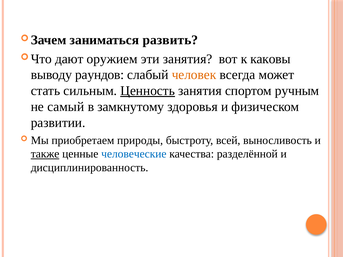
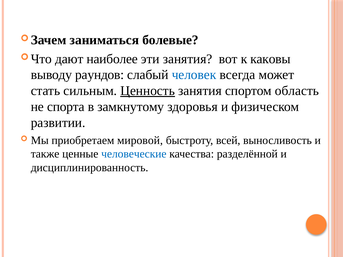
развить: развить -> болевые
оружием: оружием -> наиболее
человек colour: orange -> blue
ручным: ручным -> область
самый: самый -> спорта
природы: природы -> мировой
также underline: present -> none
